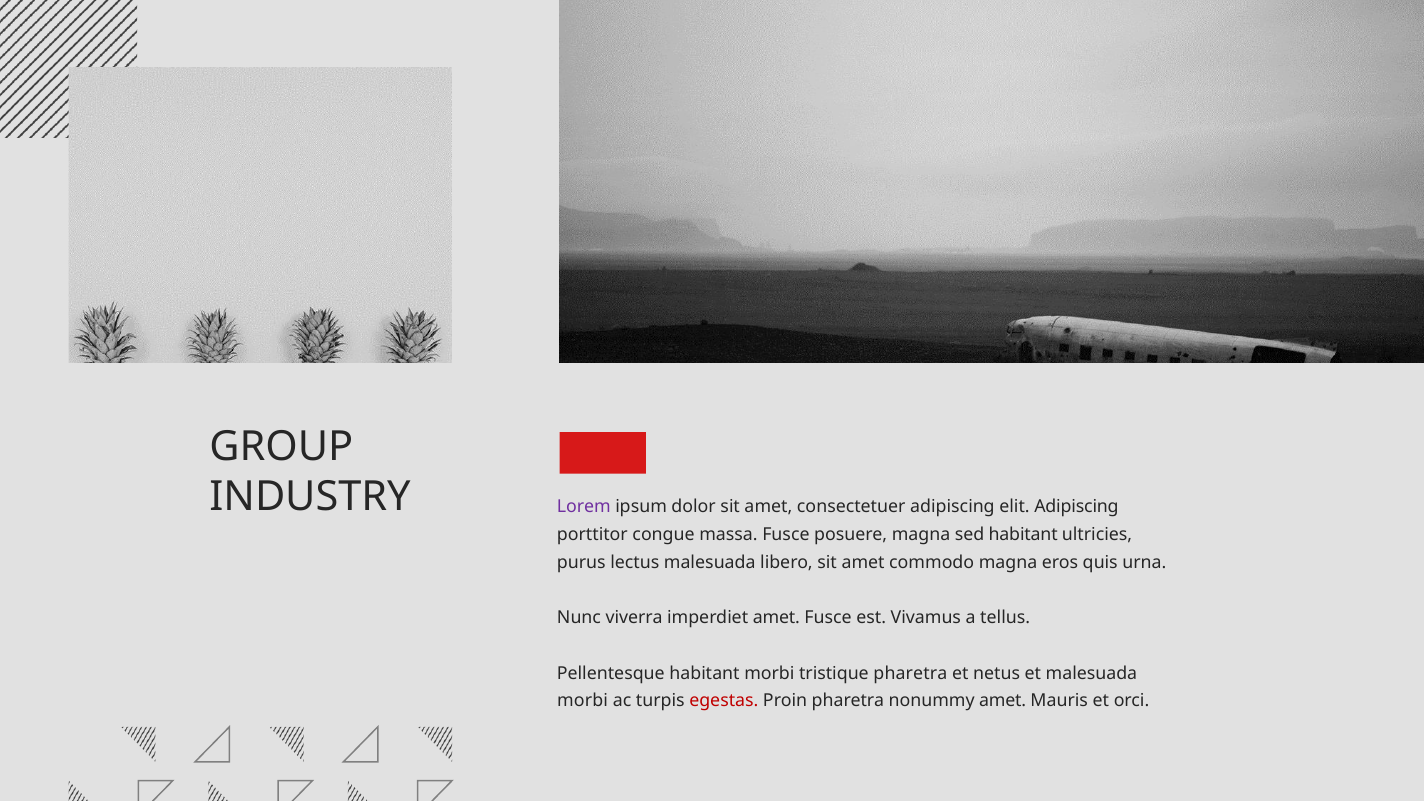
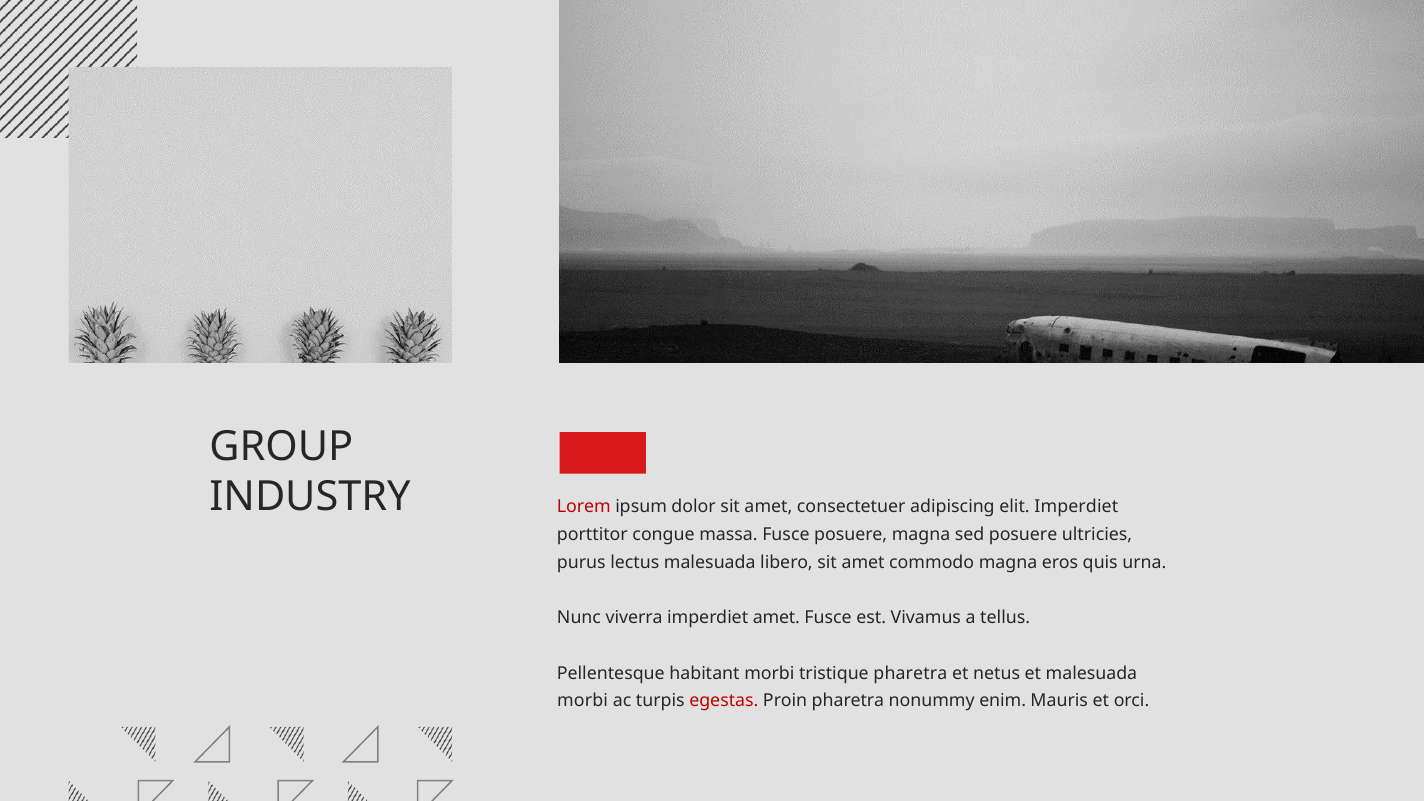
Lorem colour: purple -> red
elit Adipiscing: Adipiscing -> Imperdiet
sed habitant: habitant -> posuere
nonummy amet: amet -> enim
